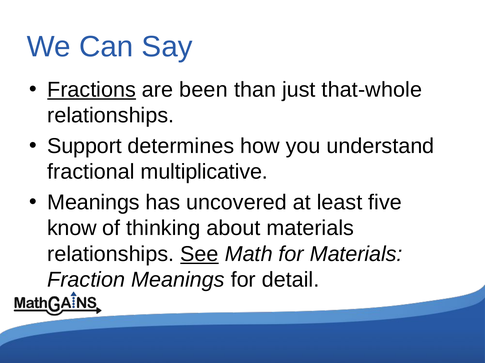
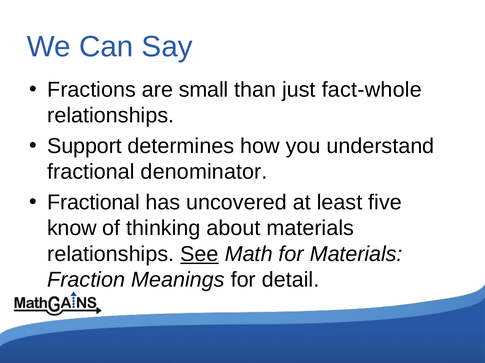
Fractions underline: present -> none
been: been -> small
that-whole: that-whole -> fact-whole
multiplicative: multiplicative -> denominator
Meanings at (93, 203): Meanings -> Fractional
